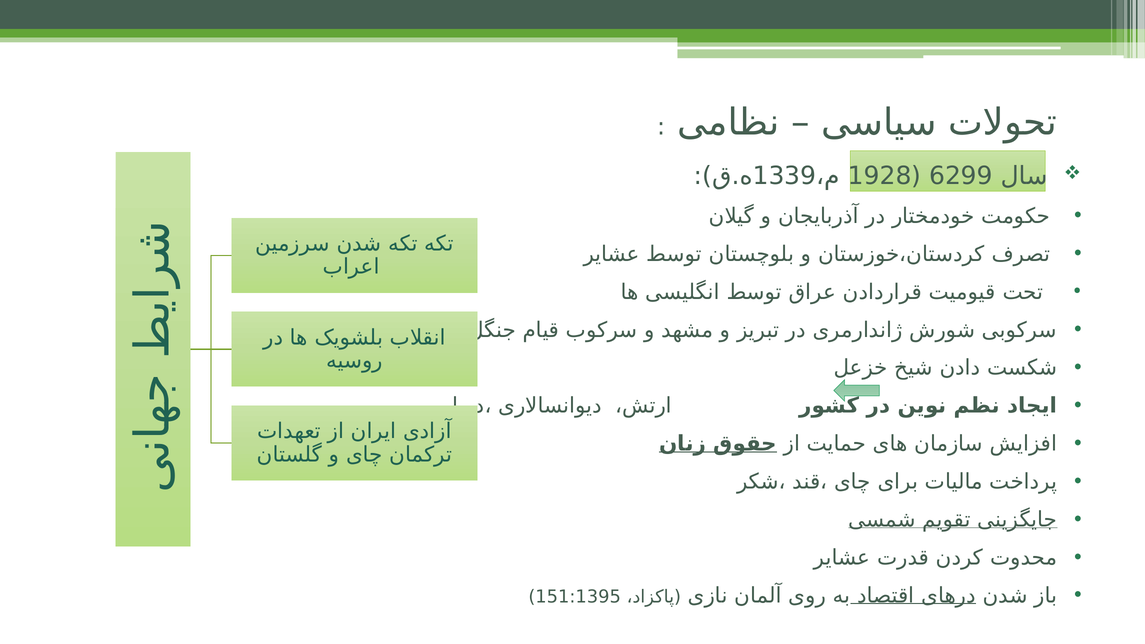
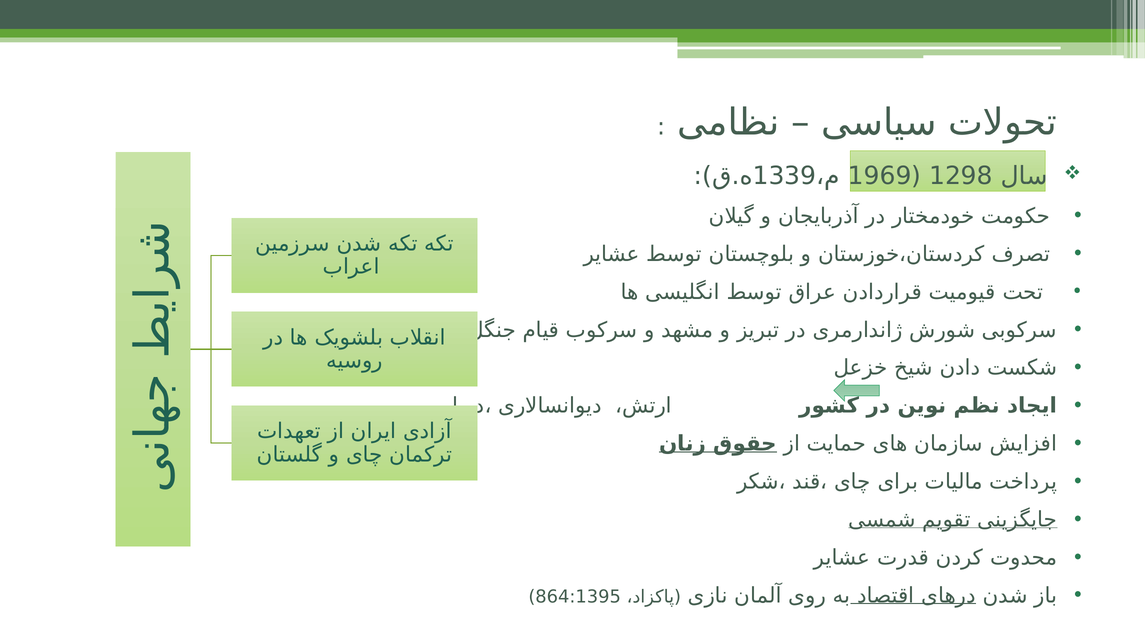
1928: 1928 -> 1969
6299: 6299 -> 1298
151:1395: 151:1395 -> 864:1395
